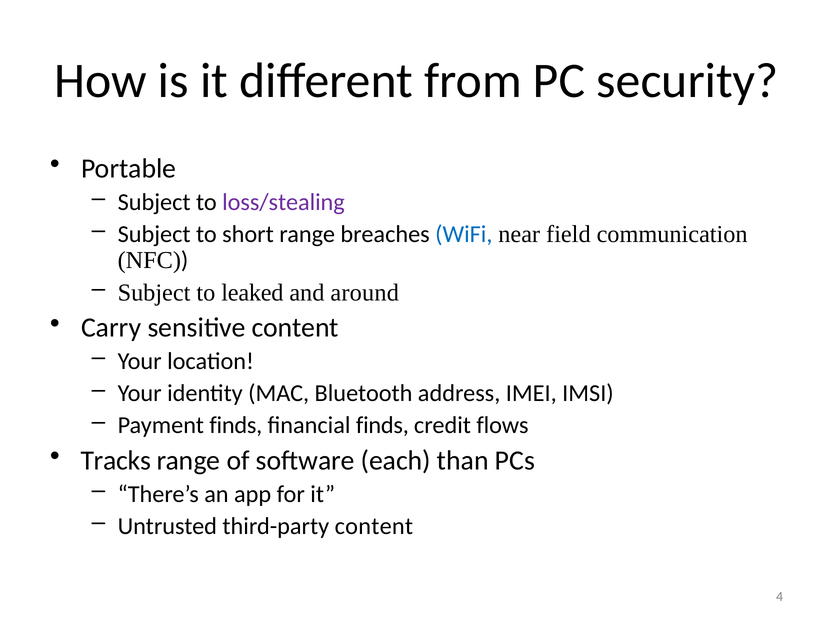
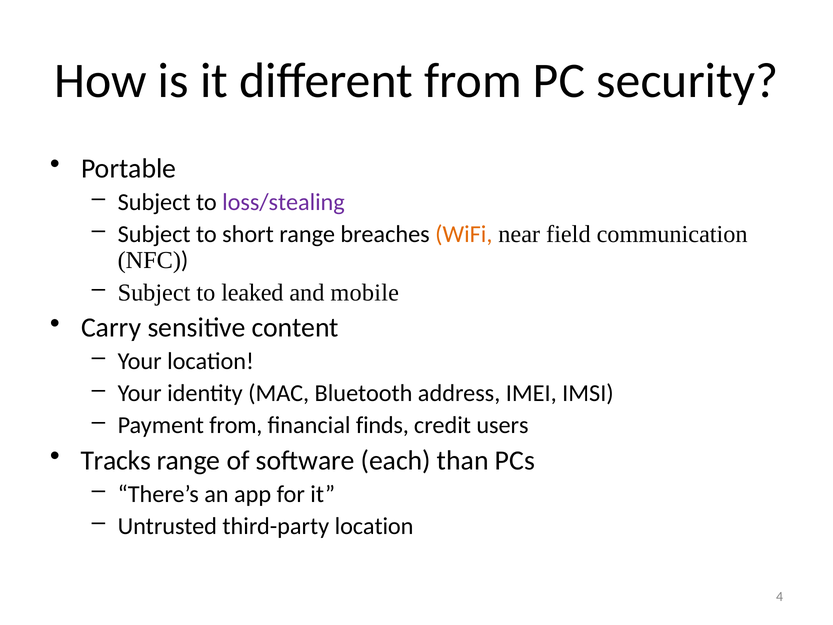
WiFi colour: blue -> orange
around: around -> mobile
Payment finds: finds -> from
flows: flows -> users
third-party content: content -> location
